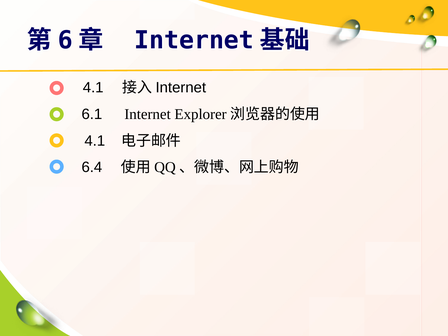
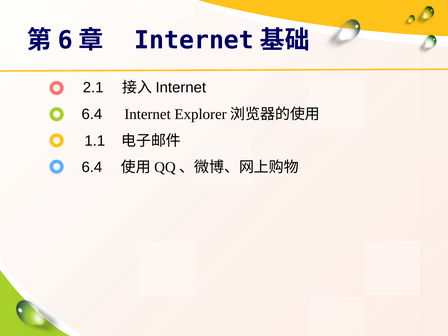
4.1 at (93, 88): 4.1 -> 2.1
6.1 at (92, 114): 6.1 -> 6.4
4.1 at (95, 141): 4.1 -> 1.1
